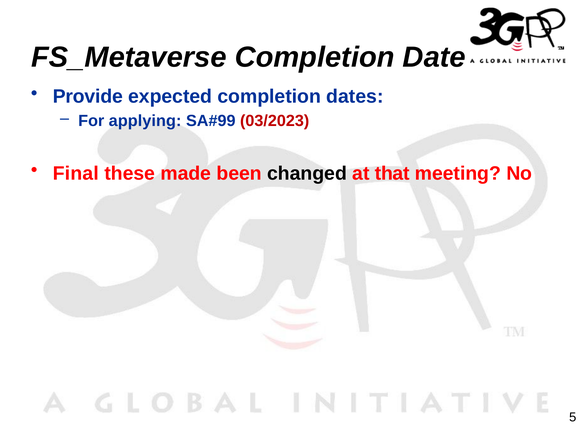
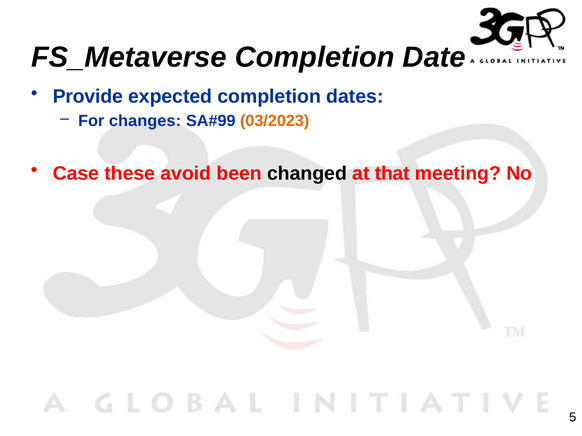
applying: applying -> changes
03/2023 colour: red -> orange
Final: Final -> Case
made: made -> avoid
